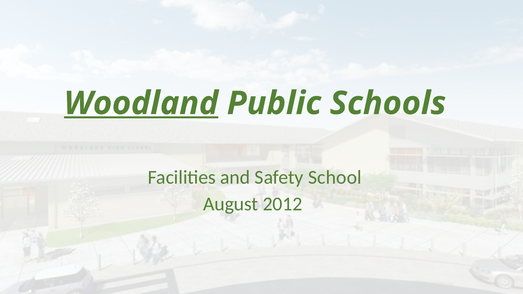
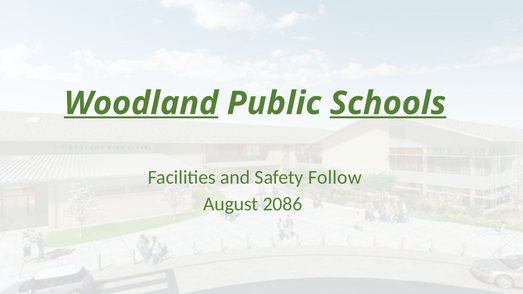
Schools underline: none -> present
School: School -> Follow
2012: 2012 -> 2086
